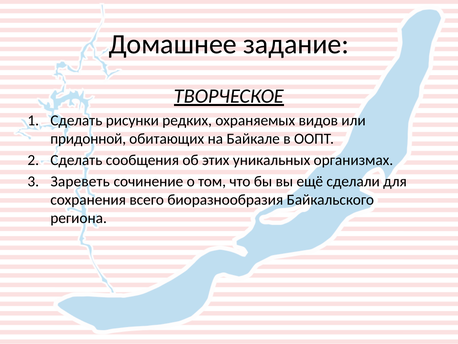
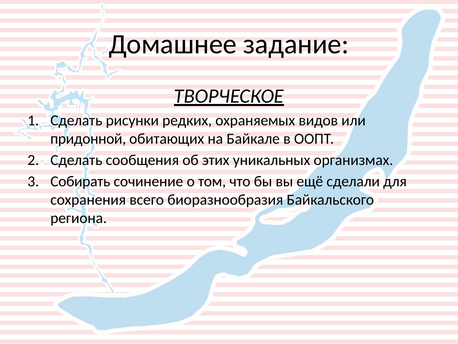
Зареветь: Зареветь -> Собирать
